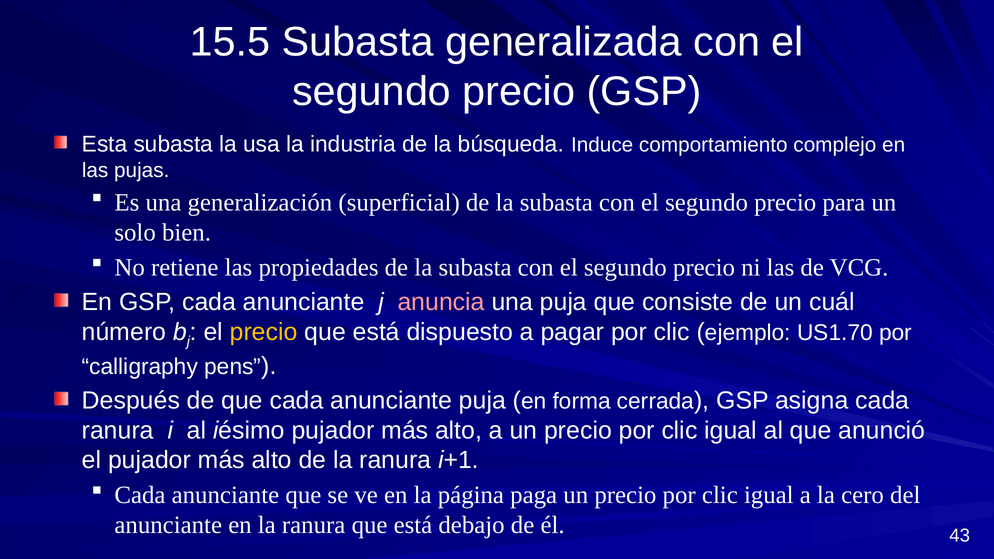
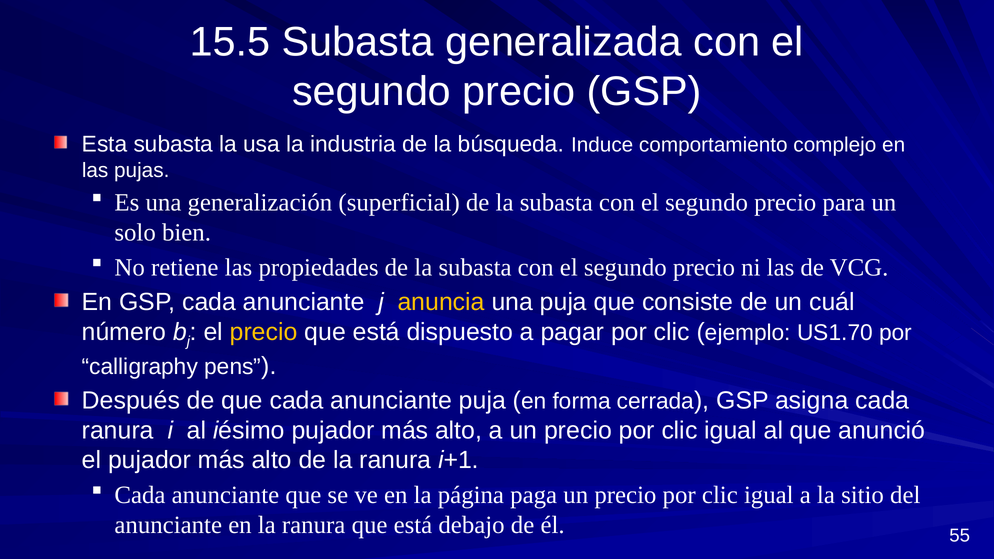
anuncia colour: pink -> yellow
cero: cero -> sitio
43: 43 -> 55
